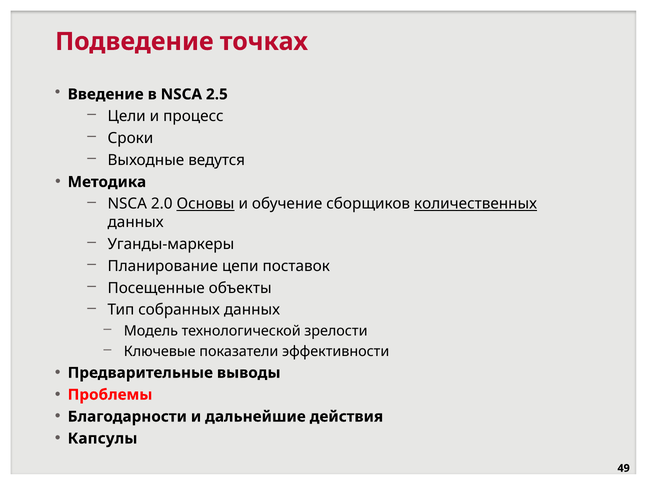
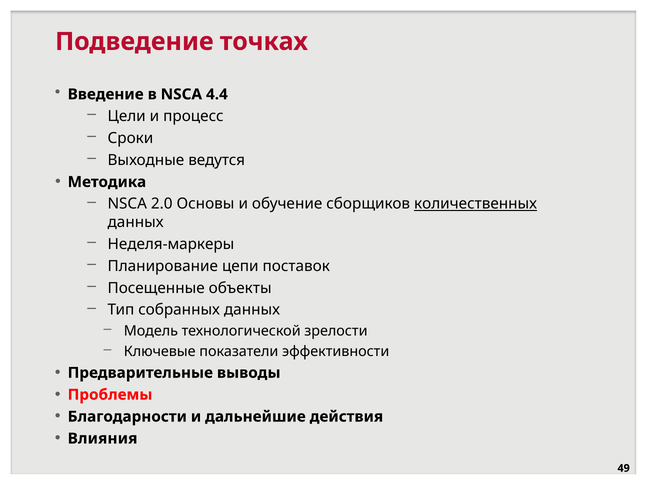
2.5: 2.5 -> 4.4
Основы underline: present -> none
Уганды-маркеры: Уганды-маркеры -> Неделя-маркеры
Капсулы: Капсулы -> Влияния
